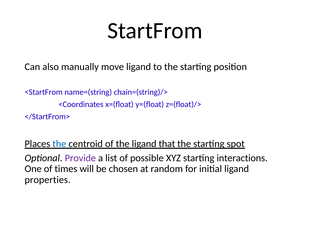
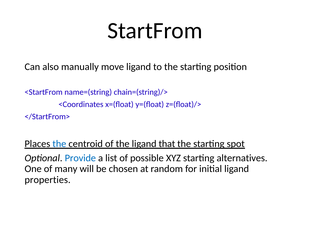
Provide colour: purple -> blue
interactions: interactions -> alternatives
times: times -> many
